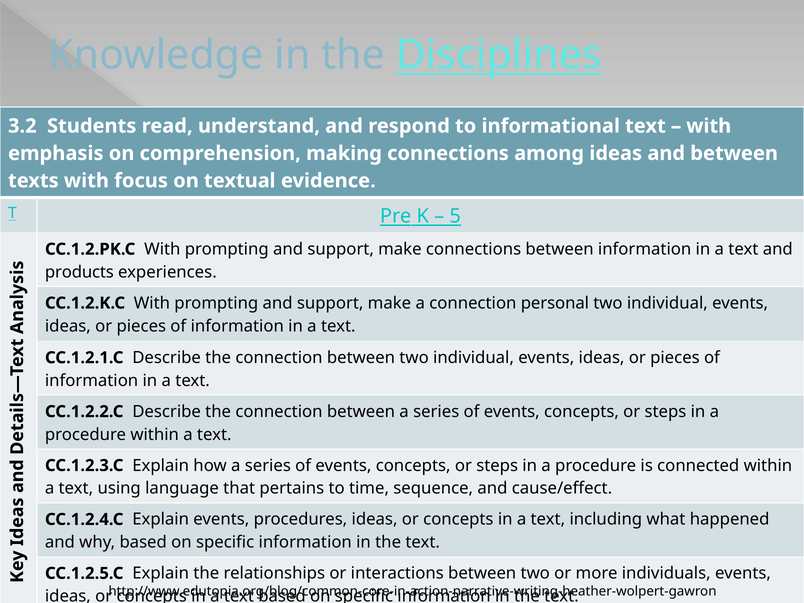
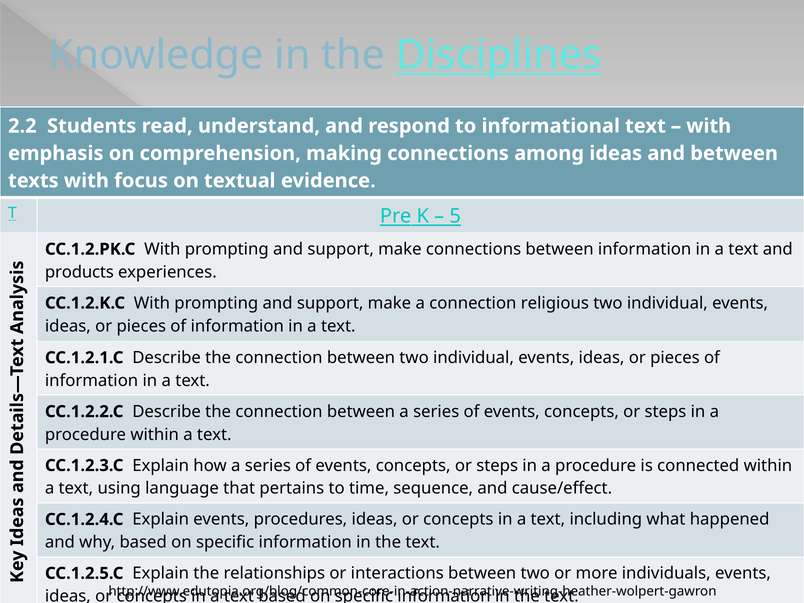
3.2: 3.2 -> 2.2
personal: personal -> religious
